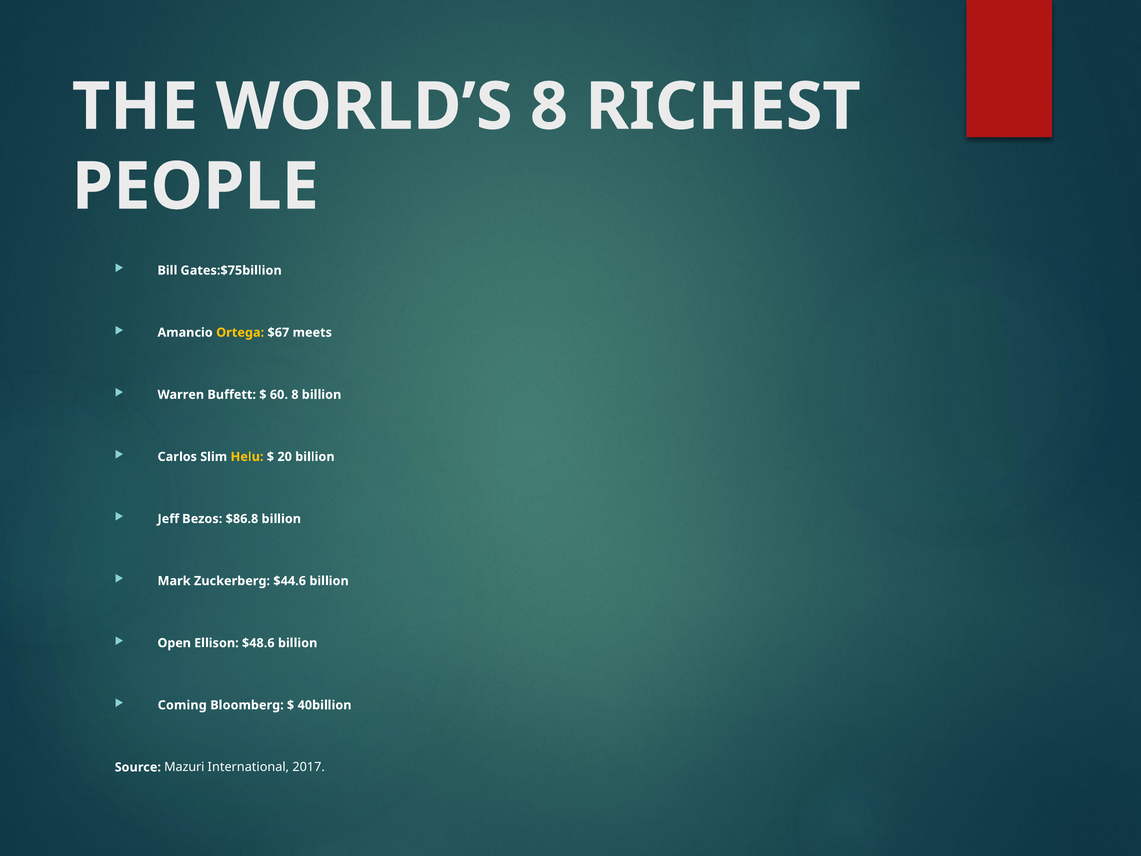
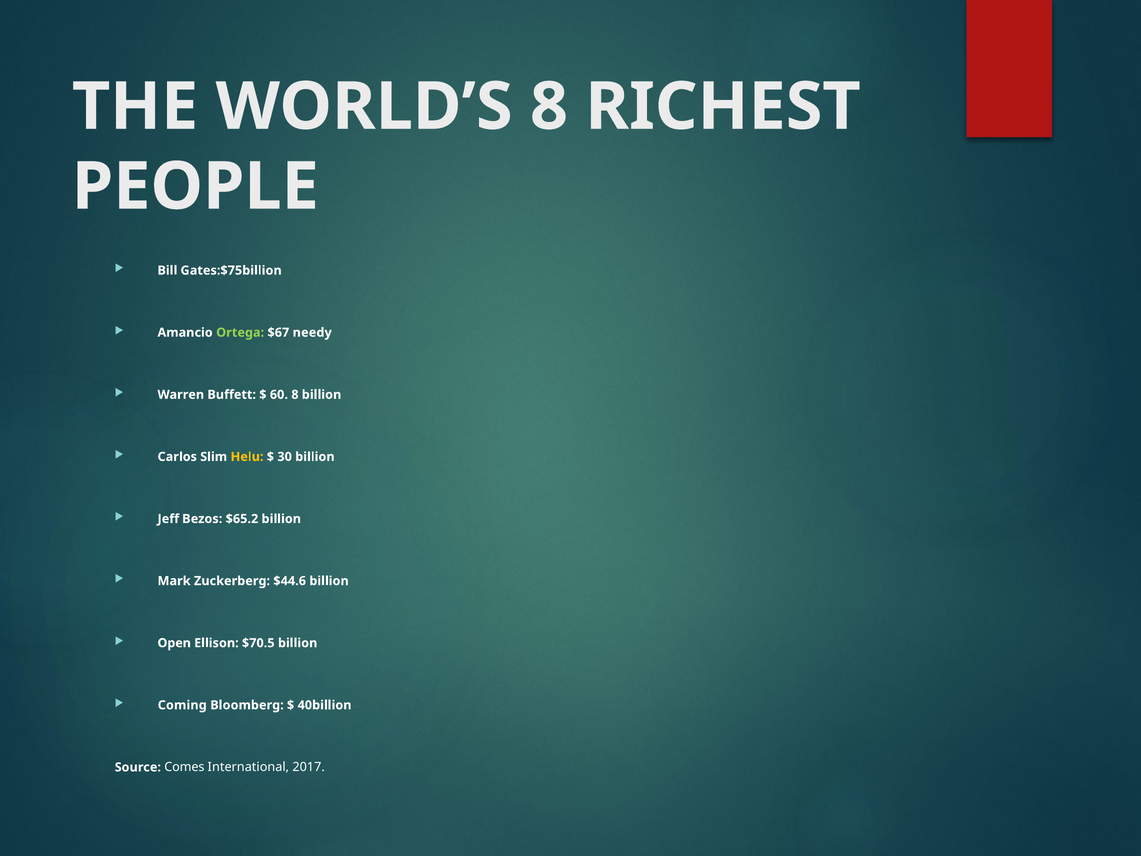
Ortega colour: yellow -> light green
meets: meets -> needy
20: 20 -> 30
$86.8: $86.8 -> $65.2
$48.6: $48.6 -> $70.5
Mazuri: Mazuri -> Comes
